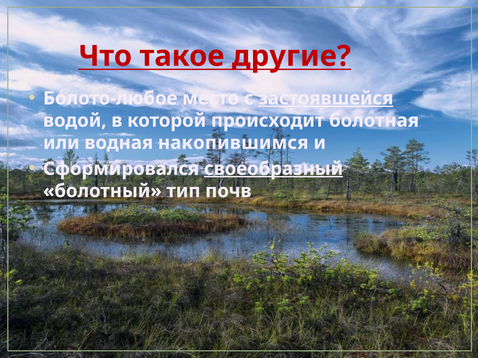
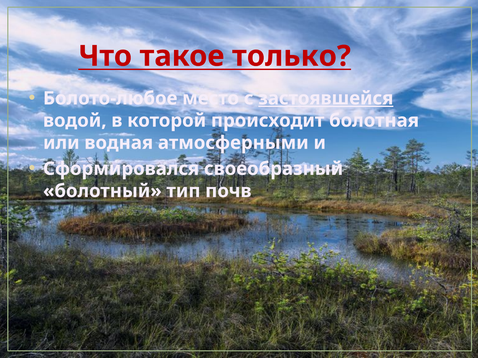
другие: другие -> только
накопившимся: накопившимся -> атмосферными
своеобразный underline: present -> none
